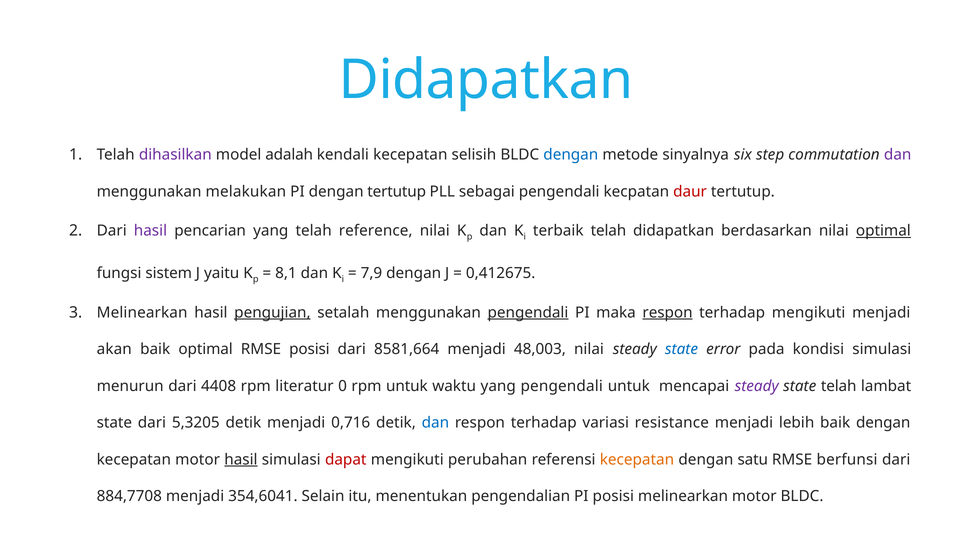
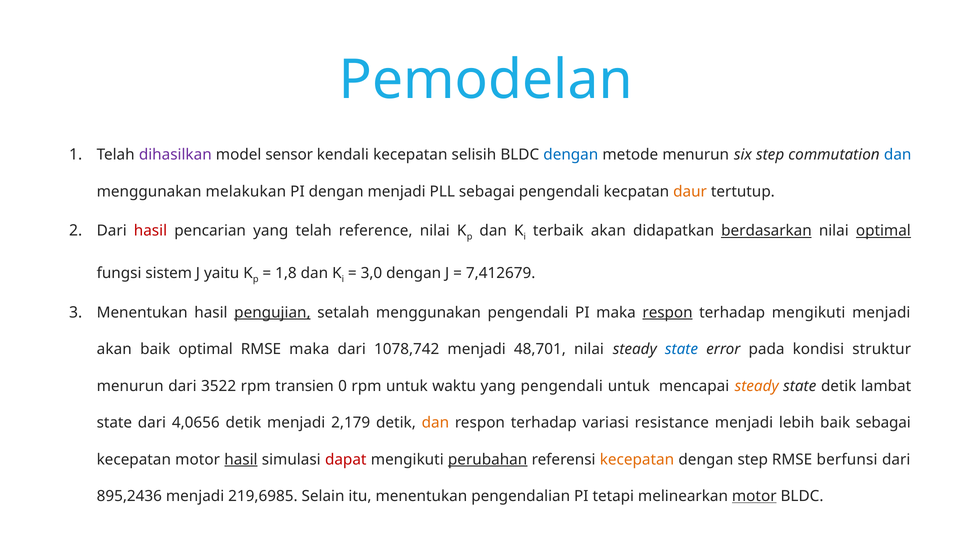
Didapatkan at (486, 80): Didapatkan -> Pemodelan
adalah: adalah -> sensor
metode sinyalnya: sinyalnya -> menurun
dan at (898, 155) colour: purple -> blue
dengan tertutup: tertutup -> menjadi
daur colour: red -> orange
hasil at (150, 231) colour: purple -> red
terbaik telah: telah -> akan
berdasarkan underline: none -> present
8,1: 8,1 -> 1,8
7,9: 7,9 -> 3,0
0,412675: 0,412675 -> 7,412679
Melinearkan at (142, 313): Melinearkan -> Menentukan
pengendali at (528, 313) underline: present -> none
RMSE posisi: posisi -> maka
8581,664: 8581,664 -> 1078,742
48,003: 48,003 -> 48,701
kondisi simulasi: simulasi -> struktur
4408: 4408 -> 3522
literatur: literatur -> transien
steady at (757, 386) colour: purple -> orange
state telah: telah -> detik
5,3205: 5,3205 -> 4,0656
0,716: 0,716 -> 2,179
dan at (435, 423) colour: blue -> orange
baik dengan: dengan -> sebagai
perubahan underline: none -> present
dengan satu: satu -> step
884,7708: 884,7708 -> 895,2436
354,6041: 354,6041 -> 219,6985
PI posisi: posisi -> tetapi
motor at (754, 496) underline: none -> present
